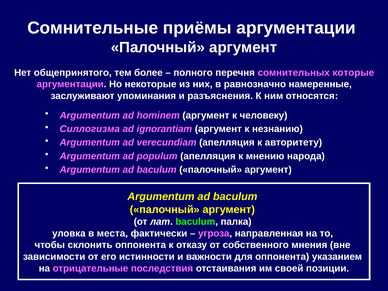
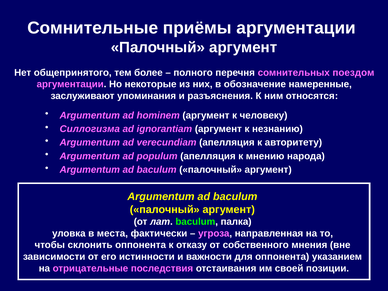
которые: которые -> поездом
равнозначно: равнозначно -> обозначение
